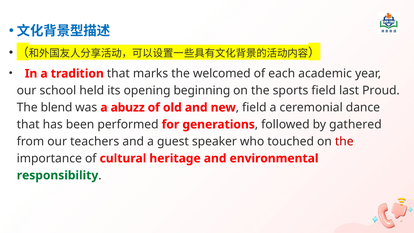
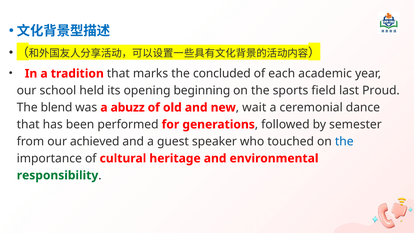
welcomed: welcomed -> concluded
field at (254, 107): field -> wait
gathered: gathered -> semester
teachers: teachers -> achieved
the at (344, 141) colour: red -> blue
